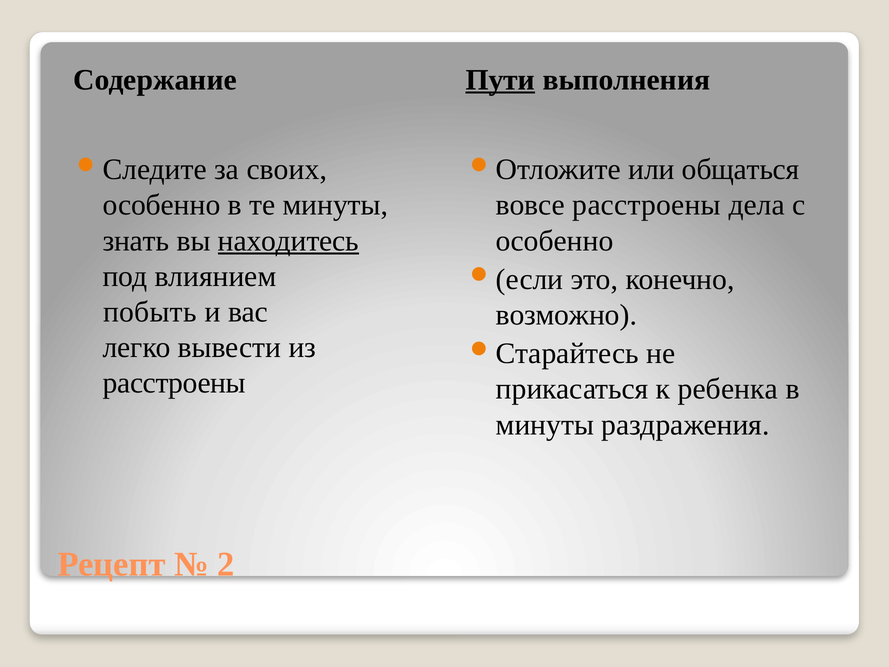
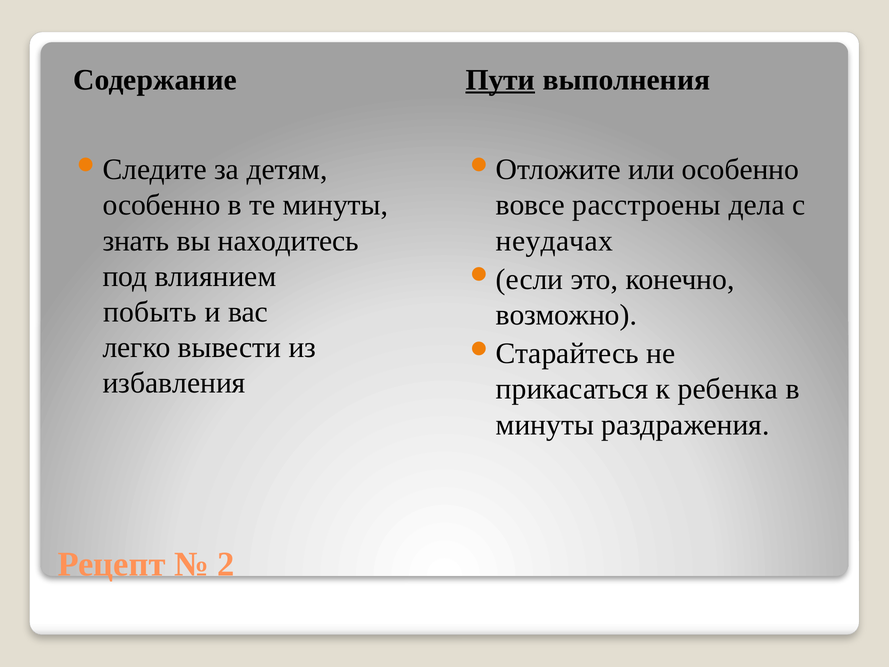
своих: своих -> детям
или общаться: общаться -> особенно
находитесь underline: present -> none
особенно at (555, 241): особенно -> неудачах
расстроены at (174, 383): расстроены -> избавления
